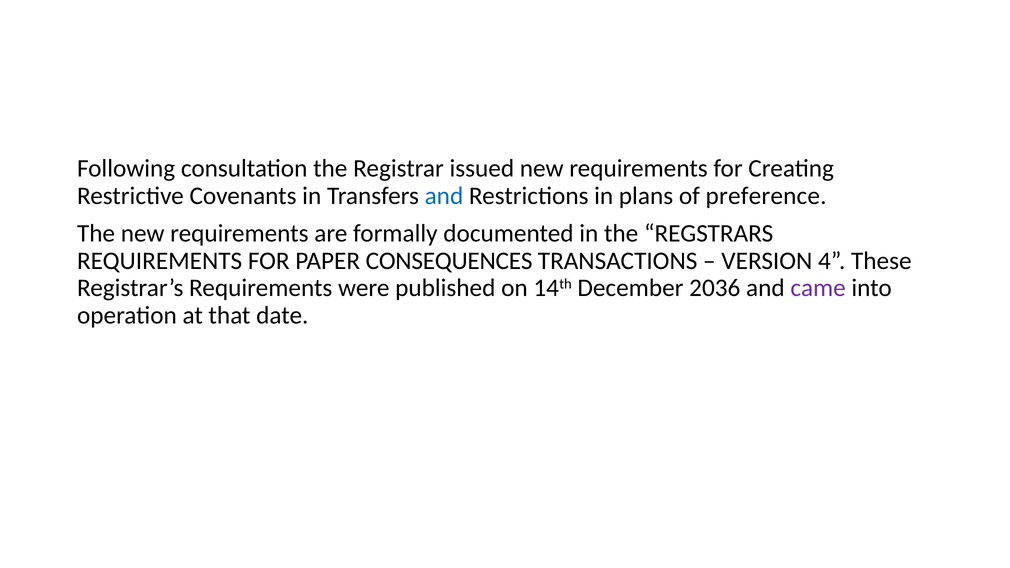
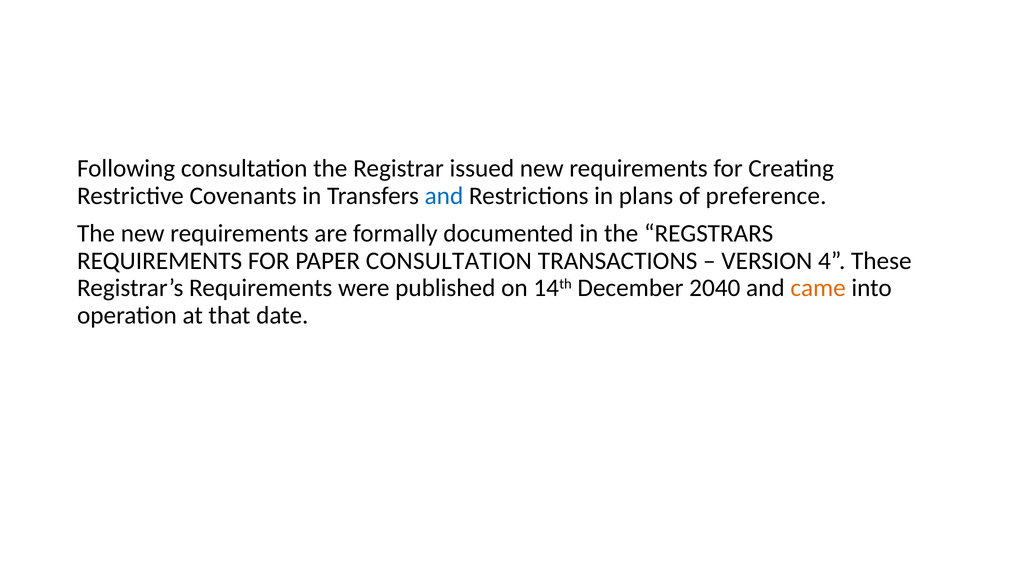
PAPER CONSEQUENCES: CONSEQUENCES -> CONSULTATION
2036: 2036 -> 2040
came colour: purple -> orange
